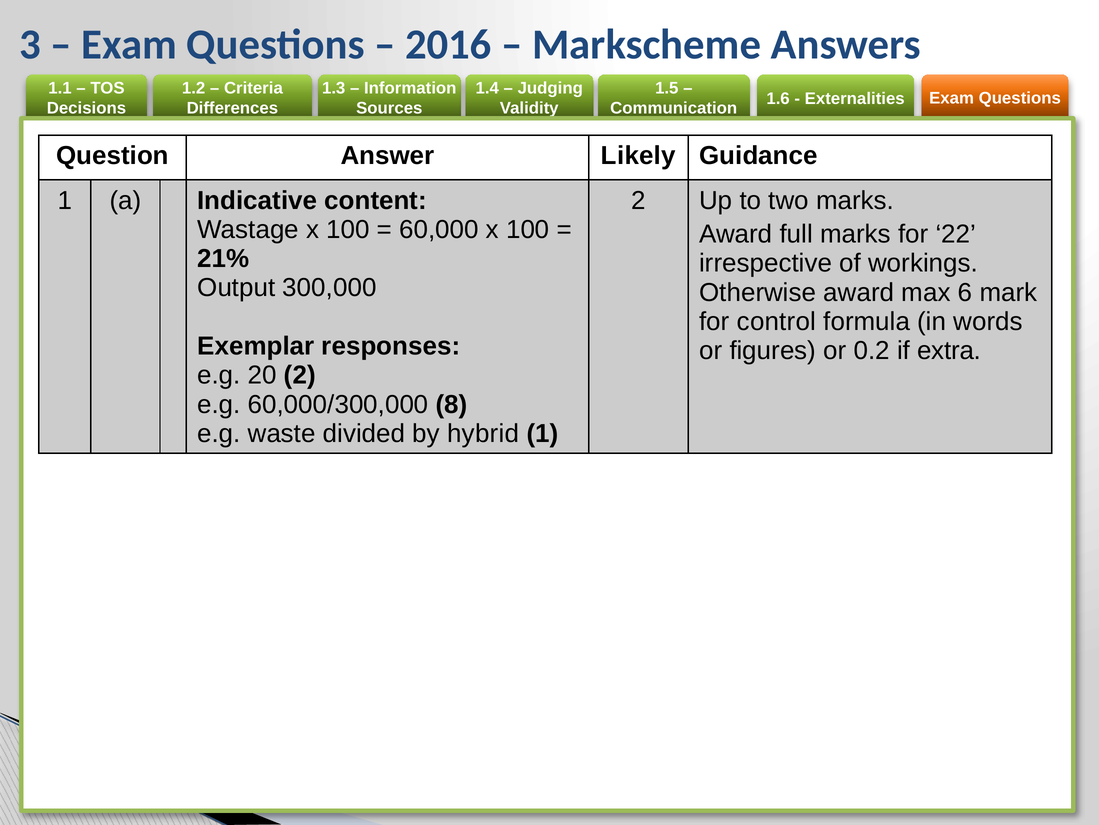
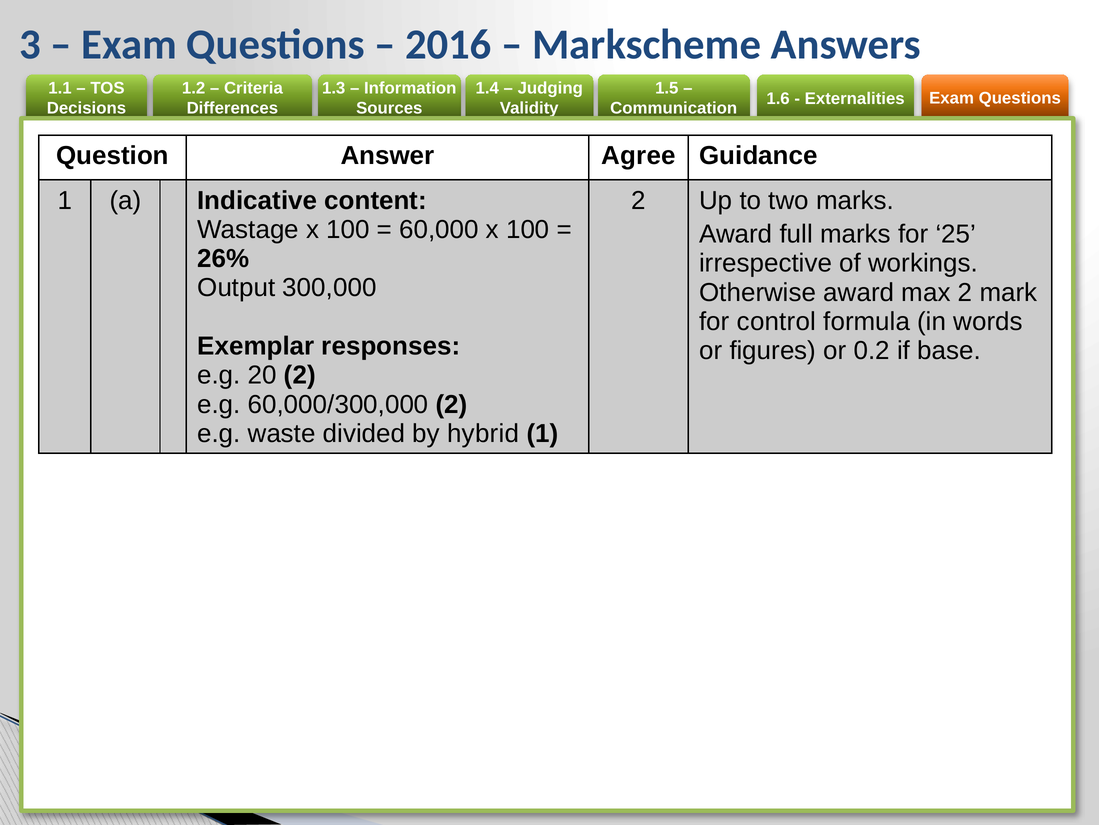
Likely: Likely -> Agree
22: 22 -> 25
21%: 21% -> 26%
max 6: 6 -> 2
extra: extra -> base
60,000/300,000 8: 8 -> 2
